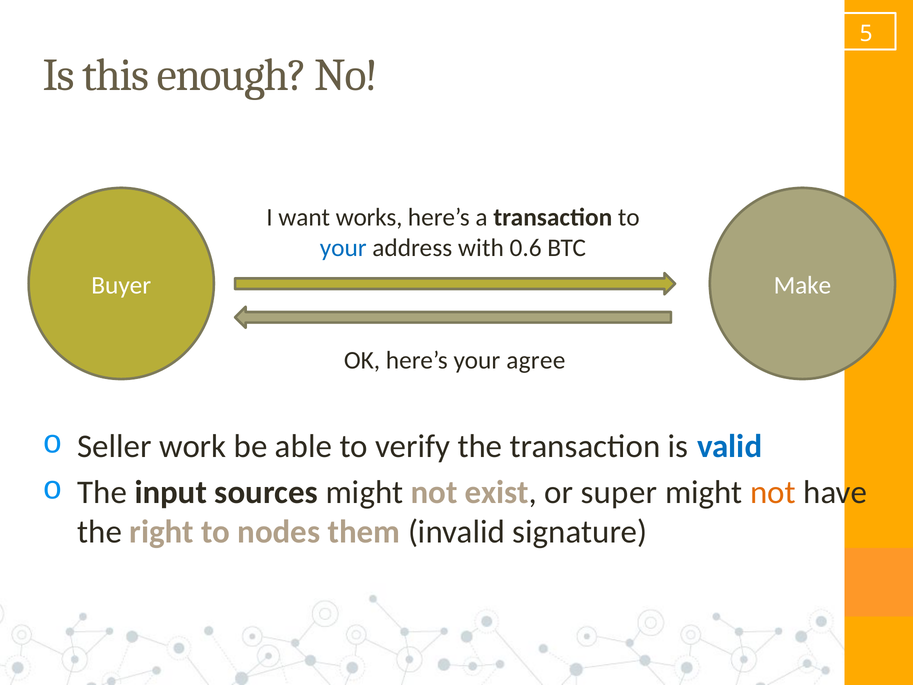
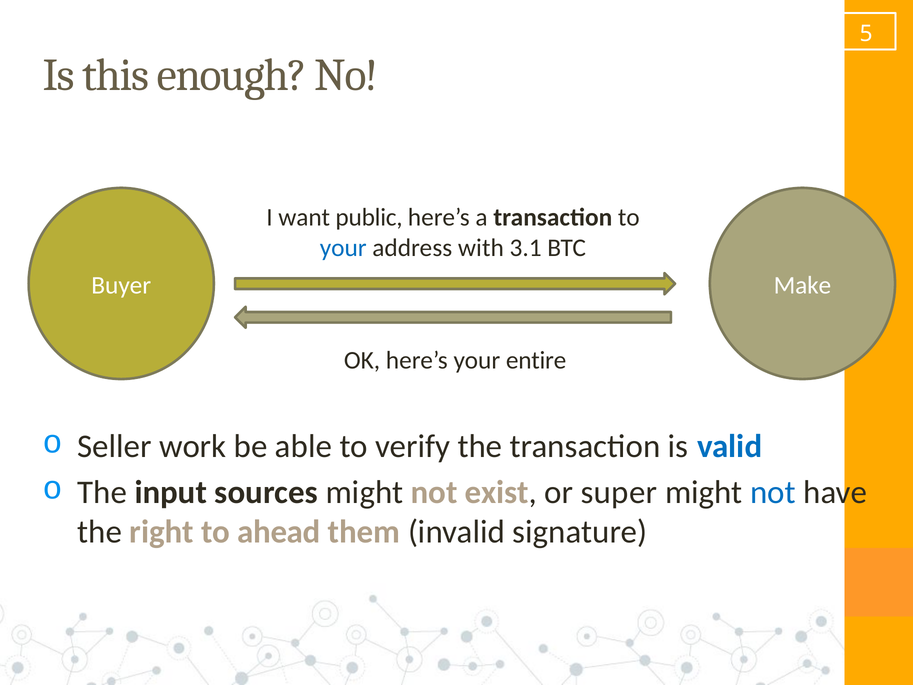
works: works -> public
0.6: 0.6 -> 3.1
agree: agree -> entire
not at (773, 492) colour: orange -> blue
nodes: nodes -> ahead
